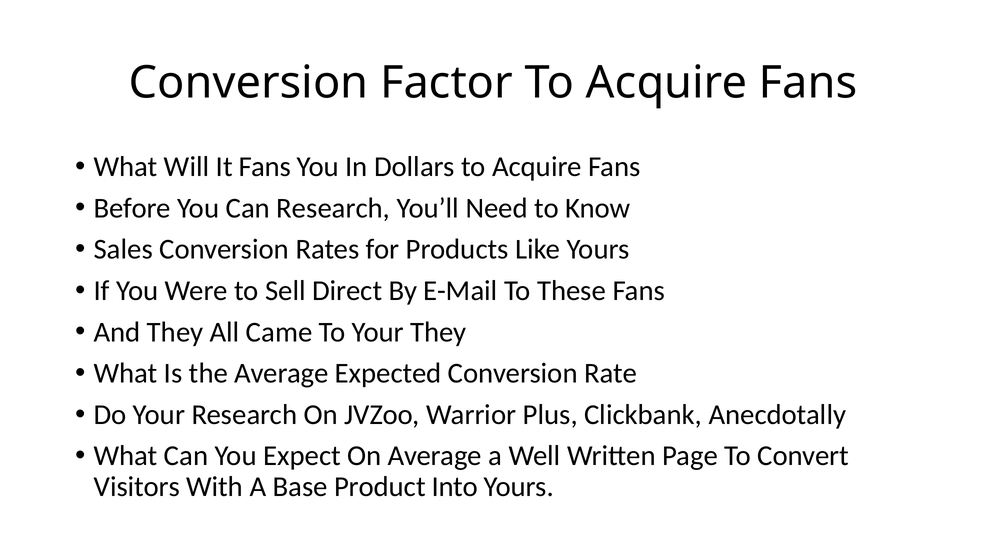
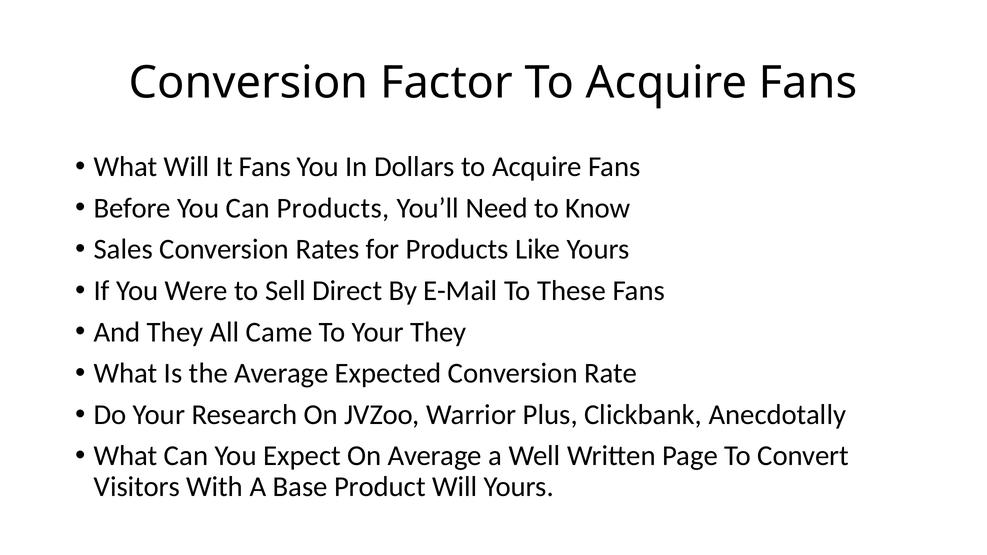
Can Research: Research -> Products
Product Into: Into -> Will
